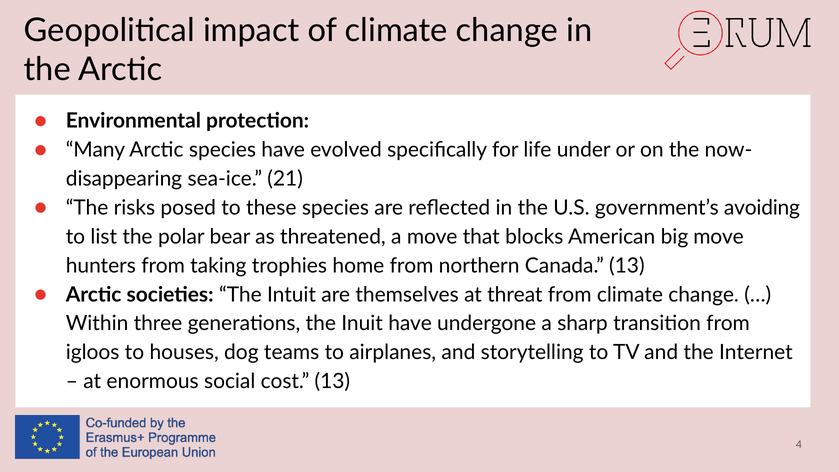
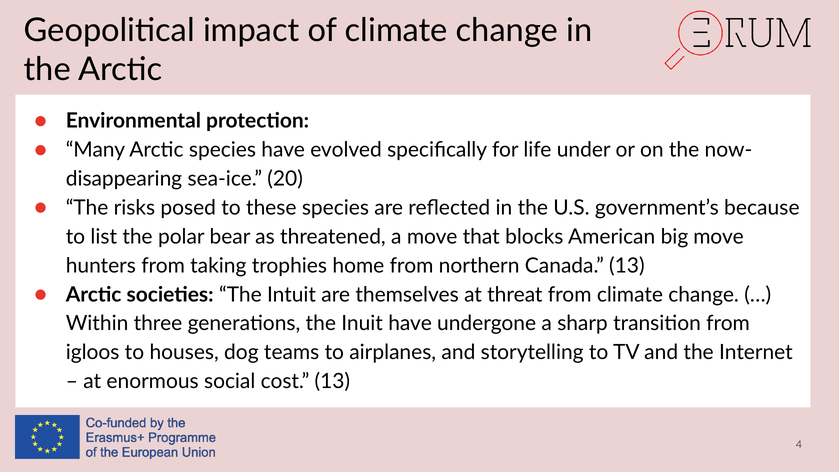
21: 21 -> 20
avoiding: avoiding -> because
